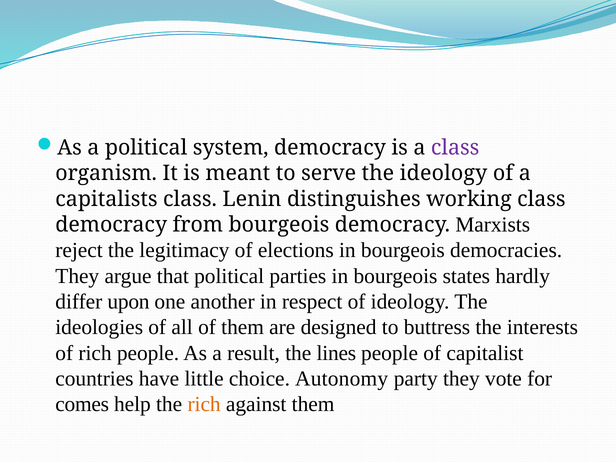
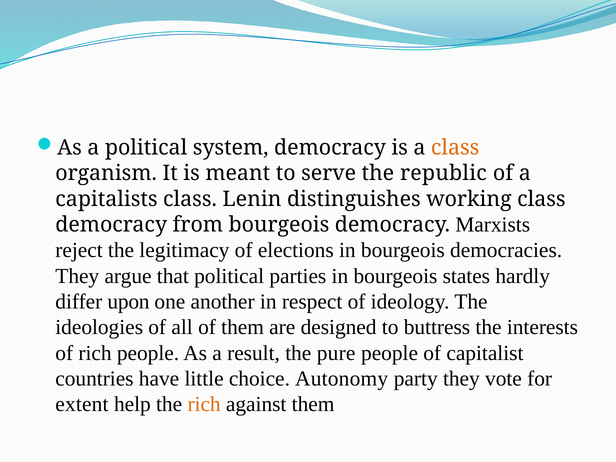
class at (455, 148) colour: purple -> orange
the ideology: ideology -> republic
lines: lines -> pure
comes: comes -> extent
